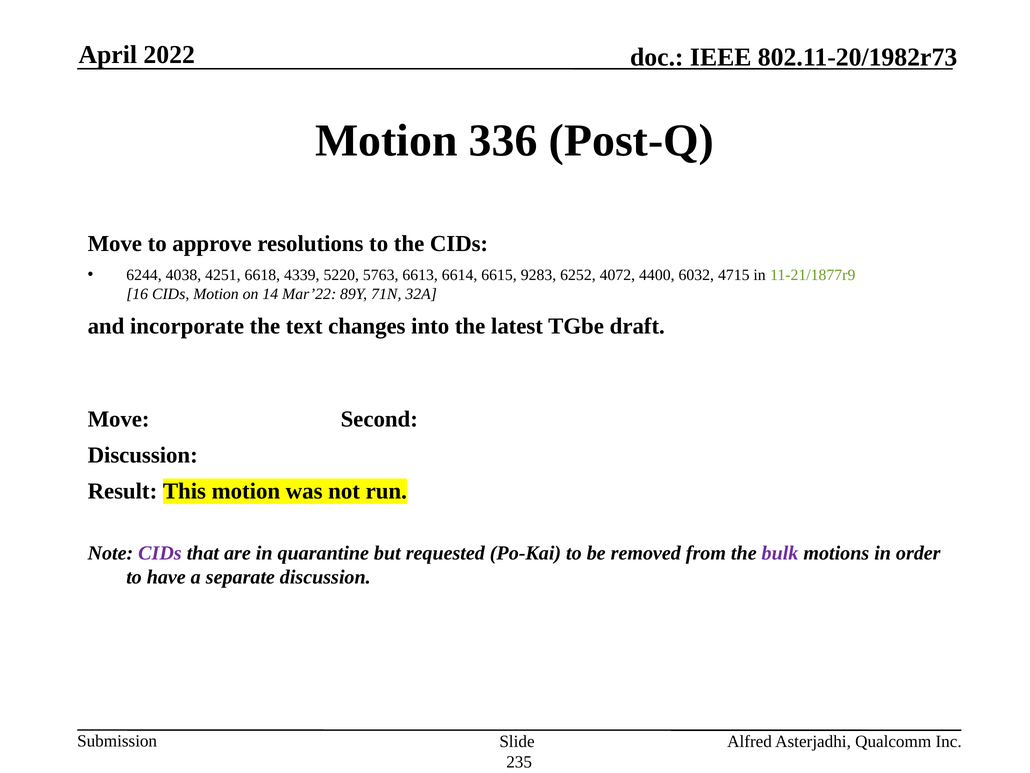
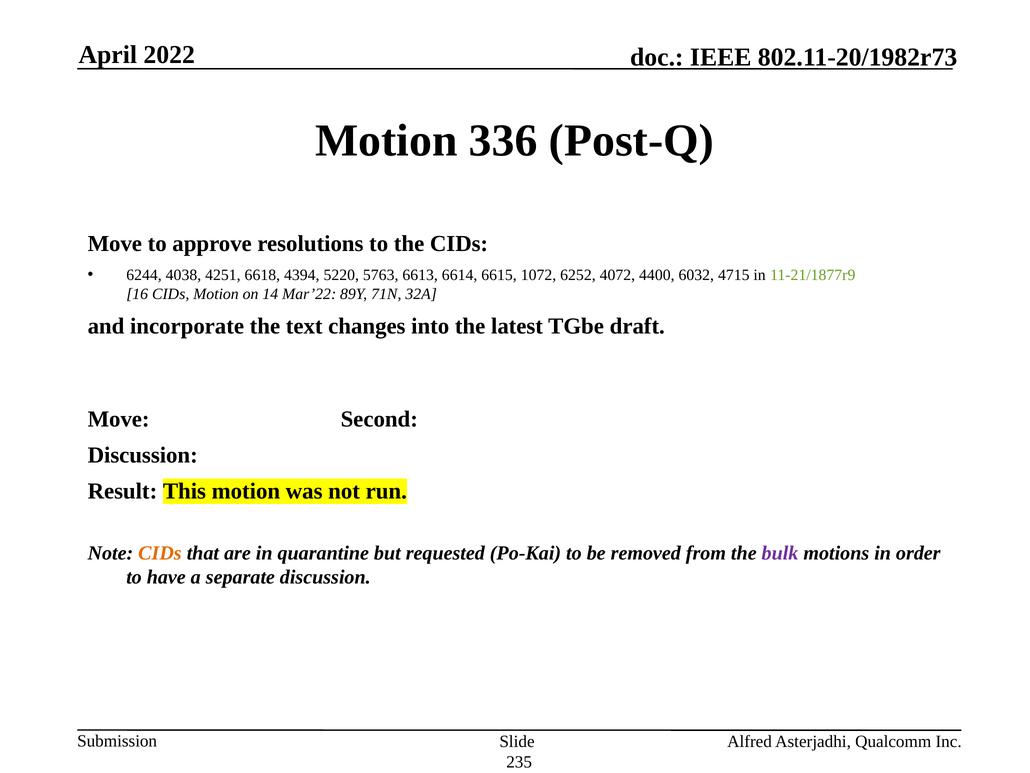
4339: 4339 -> 4394
9283: 9283 -> 1072
CIDs at (160, 553) colour: purple -> orange
